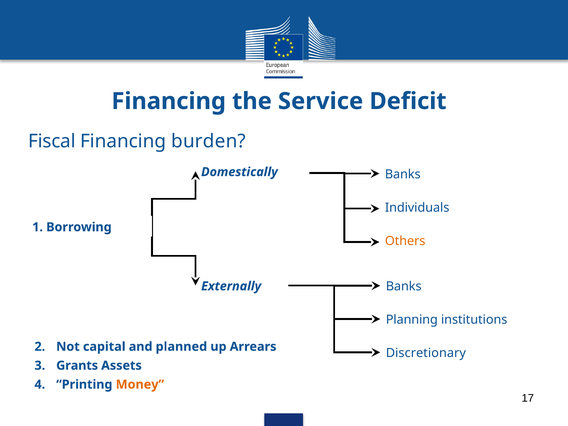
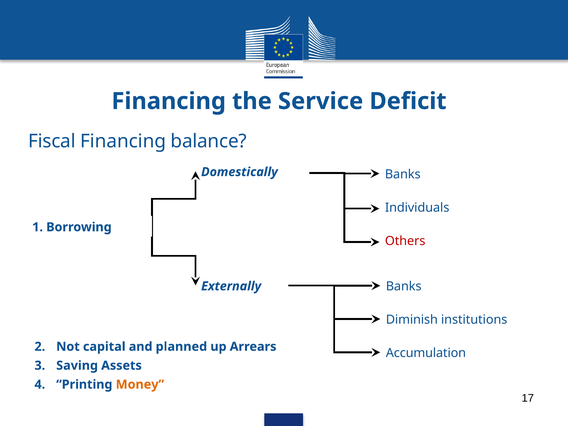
burden: burden -> balance
Others colour: orange -> red
Planning: Planning -> Diminish
Discretionary: Discretionary -> Accumulation
Grants: Grants -> Saving
